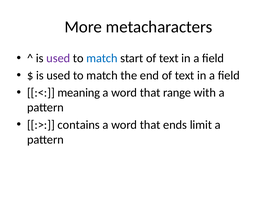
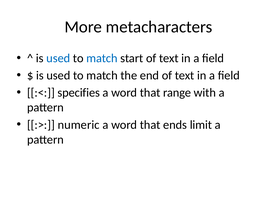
used at (58, 58) colour: purple -> blue
meaning: meaning -> specifies
contains: contains -> numeric
